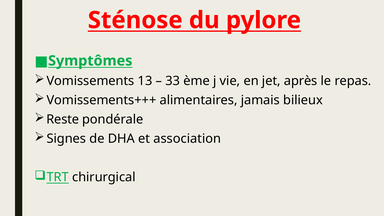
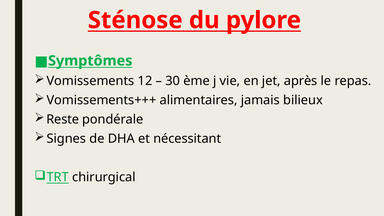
13: 13 -> 12
33: 33 -> 30
association: association -> nécessitant
